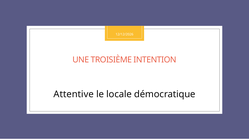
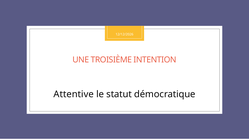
locale: locale -> statut
